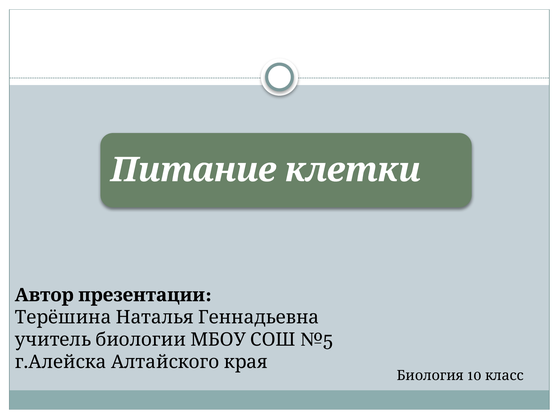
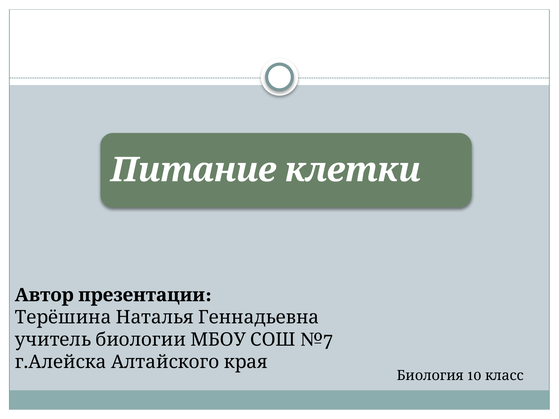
№5: №5 -> №7
